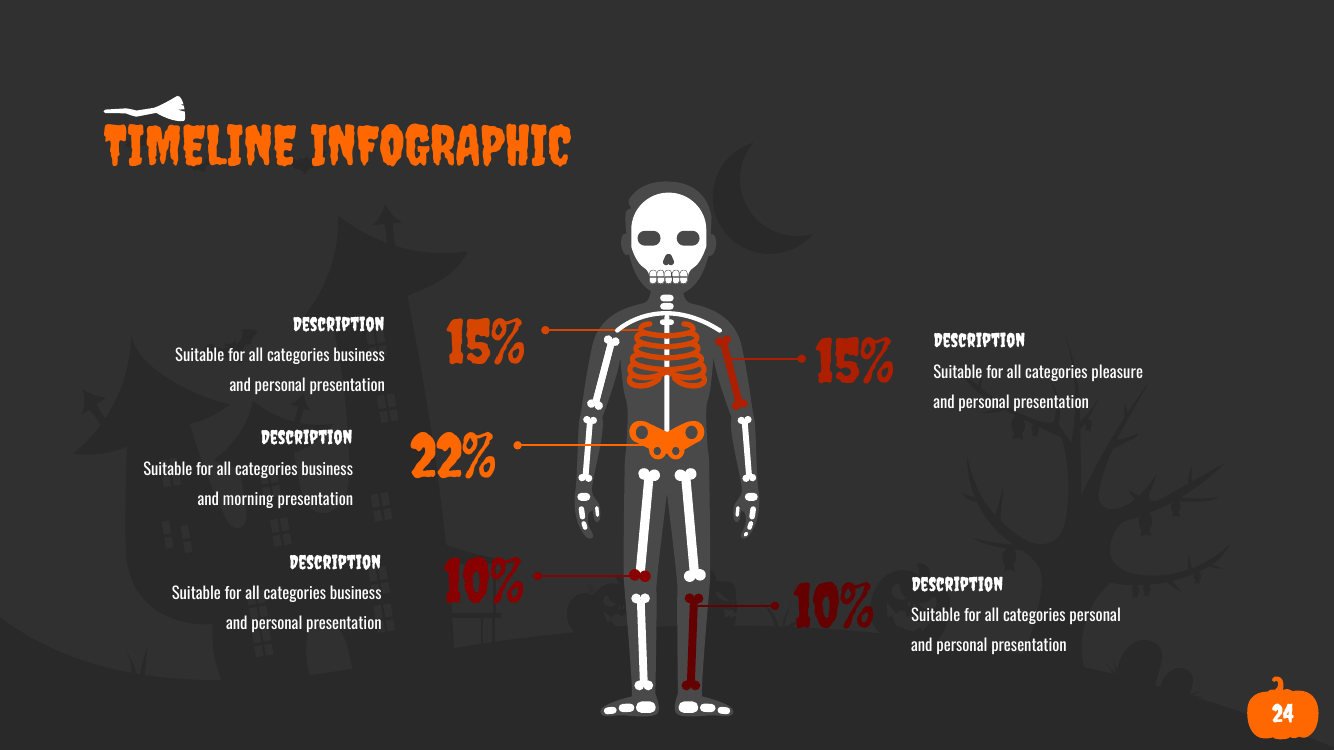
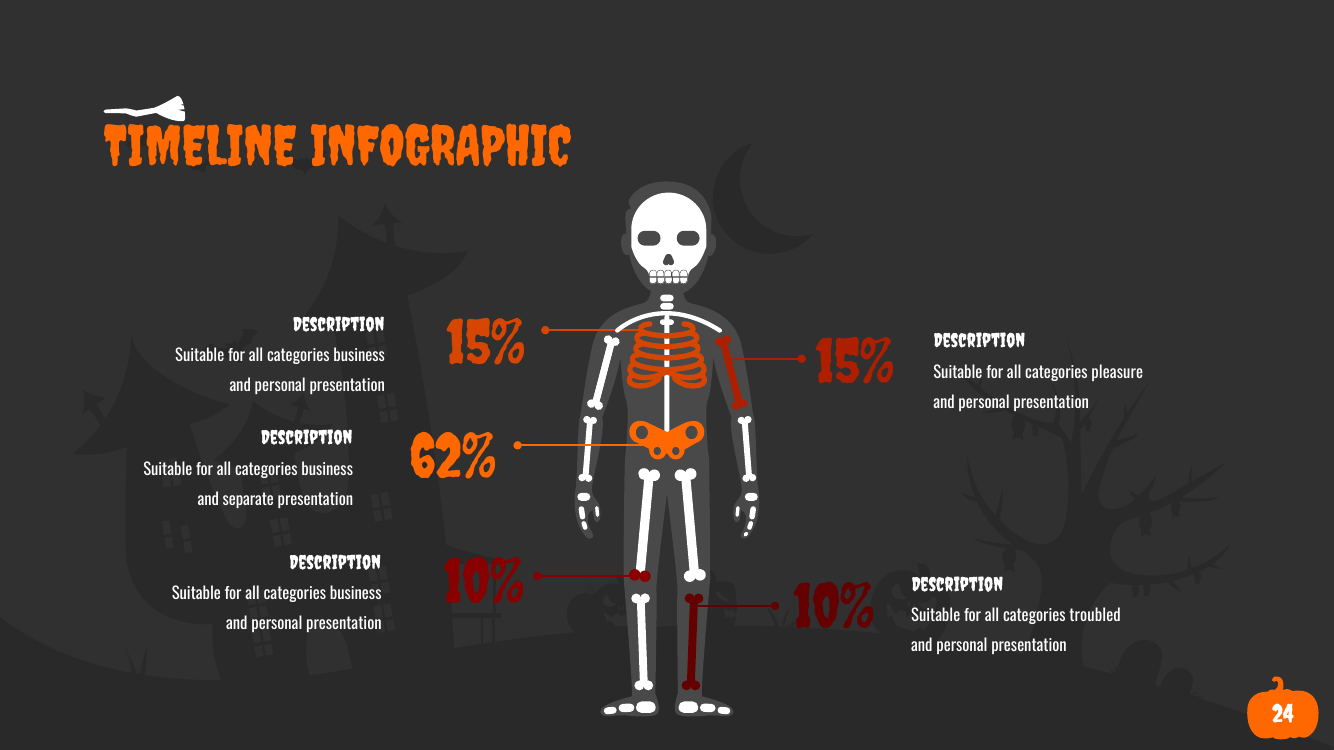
22%: 22% -> 62%
morning: morning -> separate
categories personal: personal -> troubled
